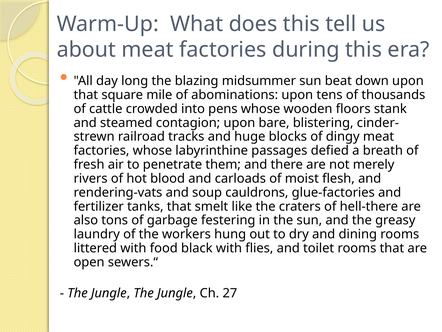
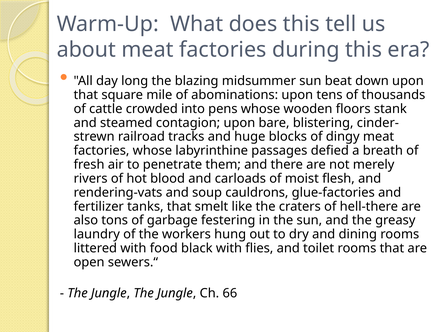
27: 27 -> 66
